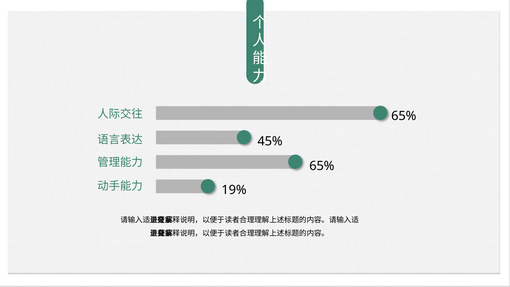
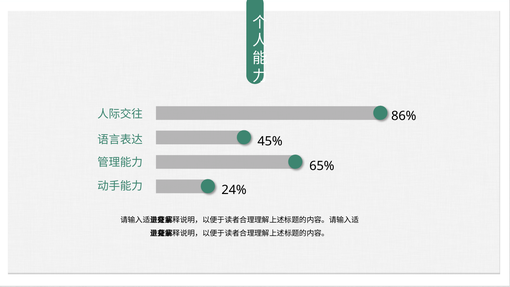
65% at (404, 116): 65% -> 86%
19%: 19% -> 24%
